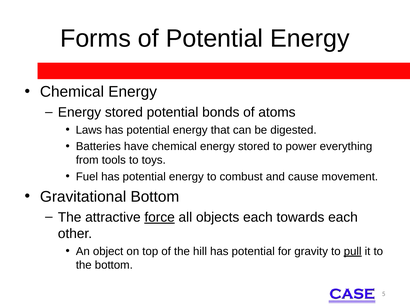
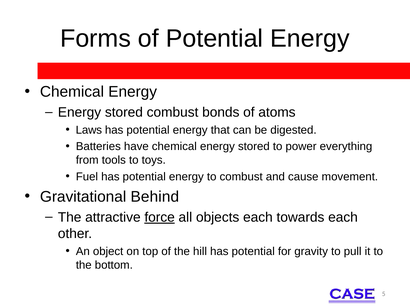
stored potential: potential -> combust
Gravitational Bottom: Bottom -> Behind
pull underline: present -> none
